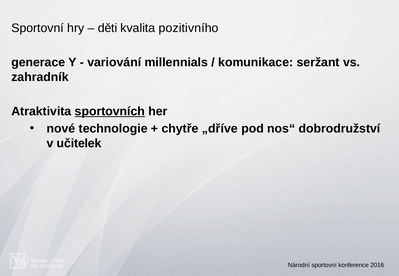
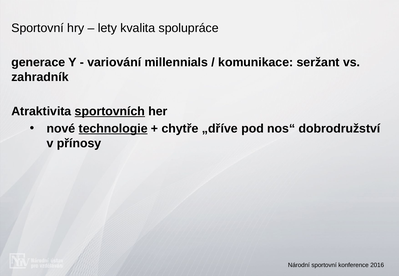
děti: děti -> lety
pozitivního: pozitivního -> spolupráce
technologie underline: none -> present
učitelek: učitelek -> přínosy
